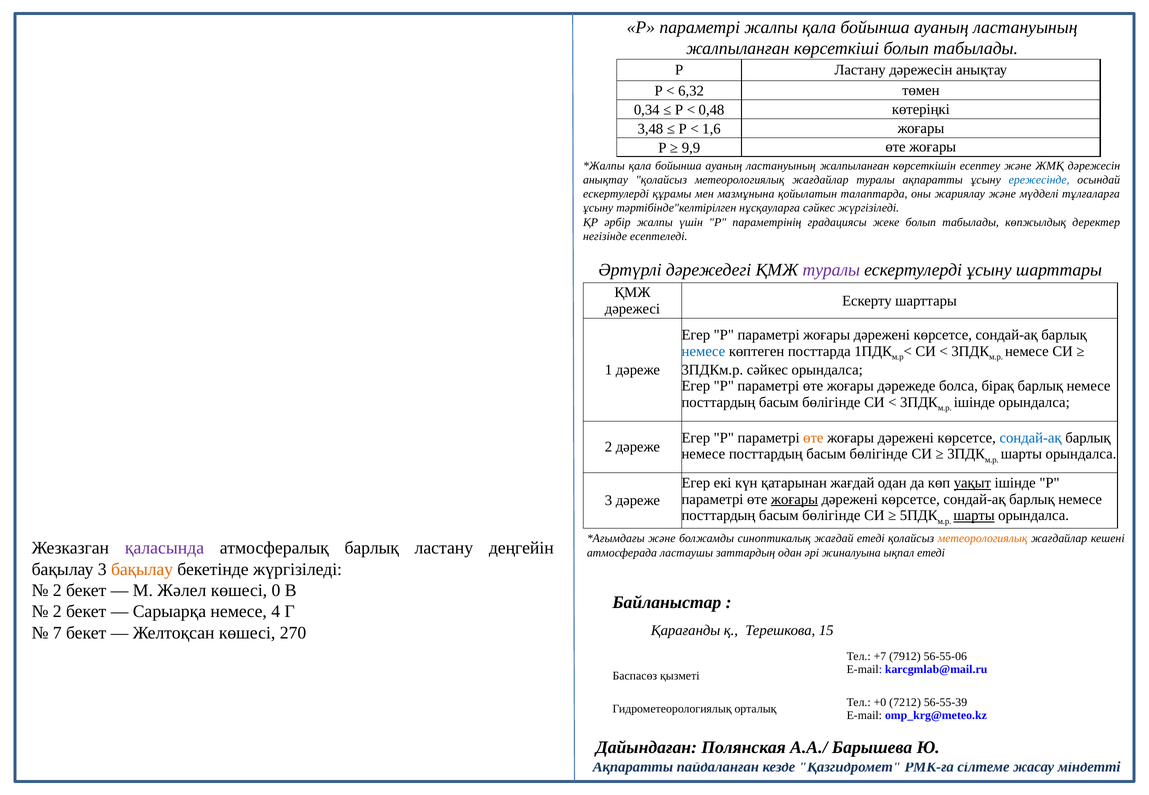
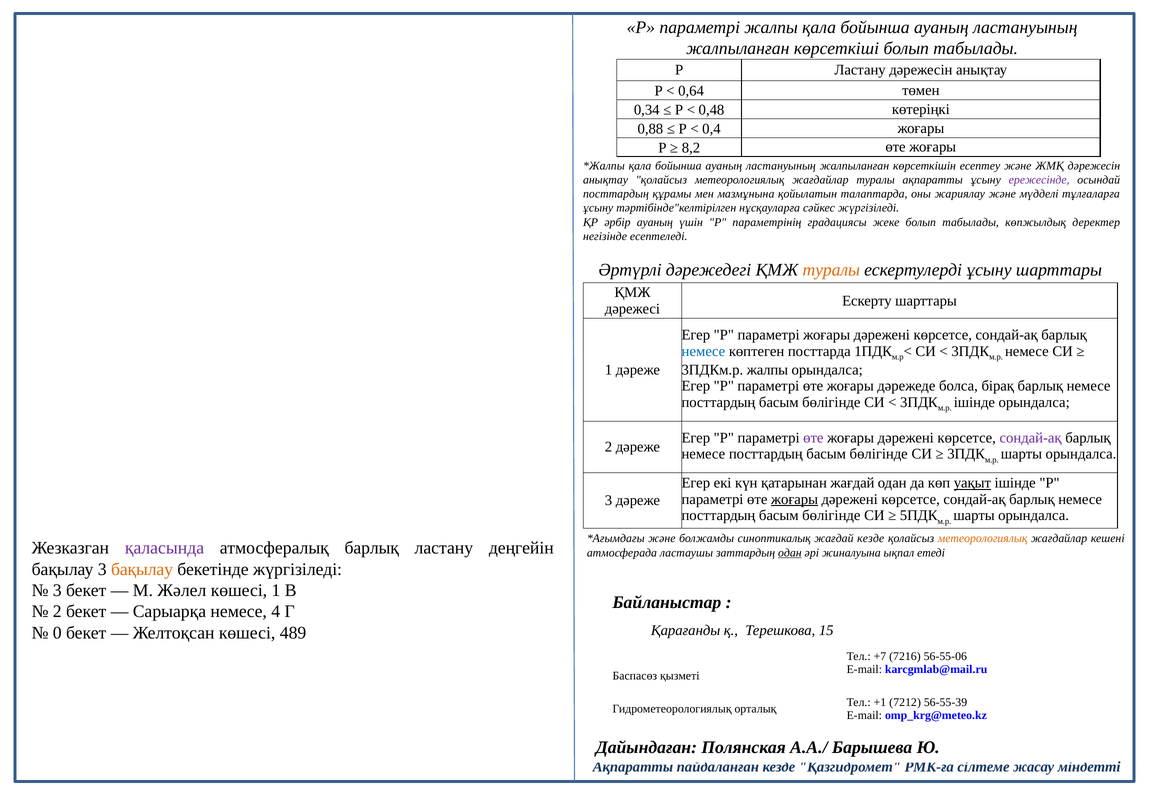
6,32: 6,32 -> 0,64
3,48: 3,48 -> 0,88
1,6: 1,6 -> 0,4
9,9: 9,9 -> 8,2
ережесінде colour: blue -> purple
ескертулерді at (616, 194): ескертулерді -> посттардың
әрбір жалпы: жалпы -> ауаның
туралы at (831, 270) colour: purple -> orange
3ПДКм.р сәйкес: сәйкес -> жалпы
өте at (813, 438) colour: orange -> purple
сондай-ақ at (1031, 438) colour: blue -> purple
шарты at (974, 516) underline: present -> none
жағдай етеді: етеді -> кезде
одан at (790, 553) underline: none -> present
2 at (57, 591): 2 -> 3
көшесі 0: 0 -> 1
7: 7 -> 0
270: 270 -> 489
7912: 7912 -> 7216
+0: +0 -> +1
